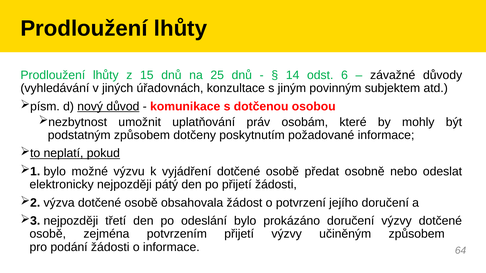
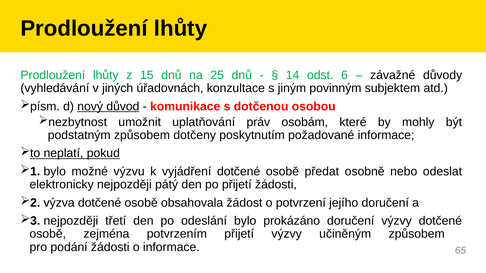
64: 64 -> 65
